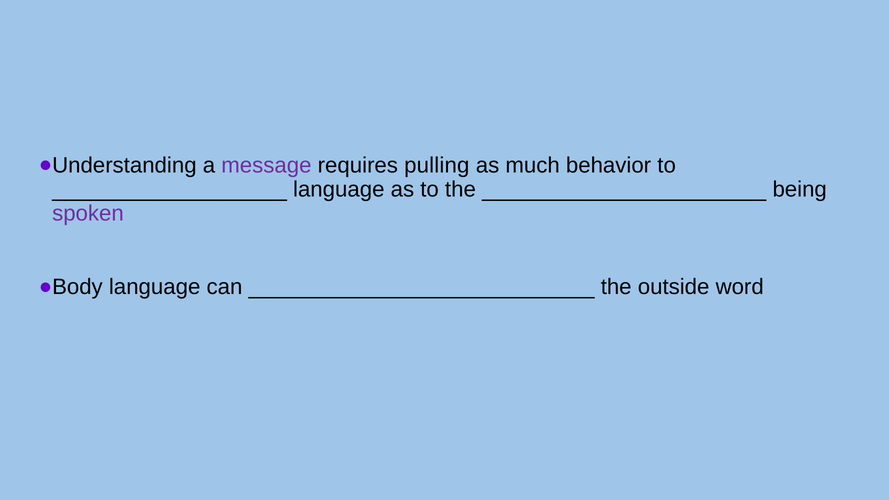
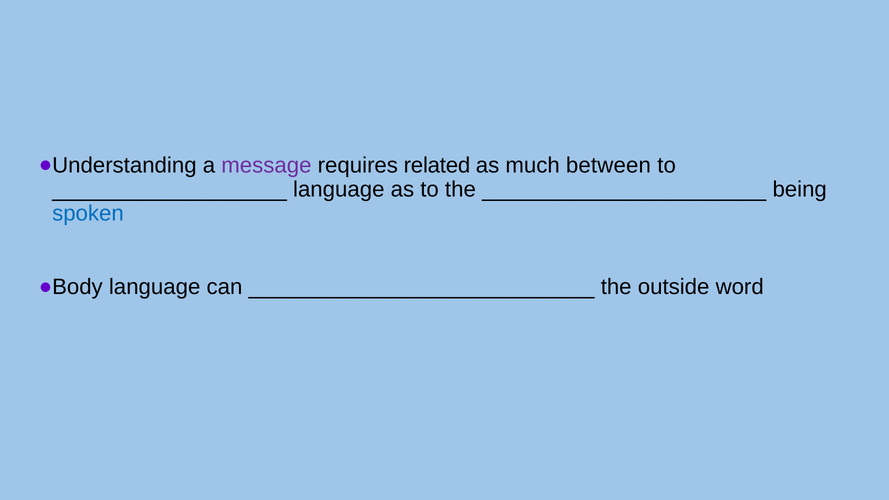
pulling: pulling -> related
behavior: behavior -> between
spoken colour: purple -> blue
